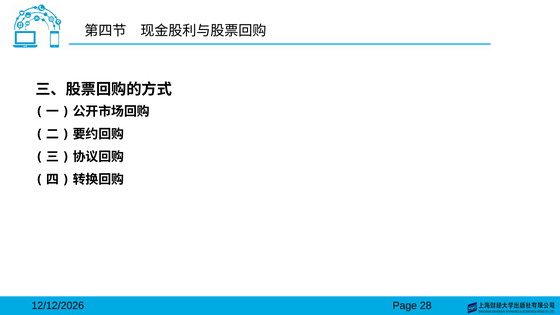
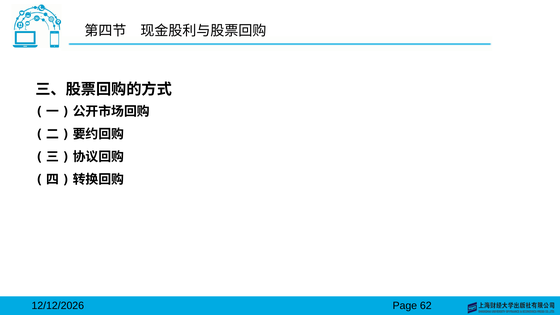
28: 28 -> 62
